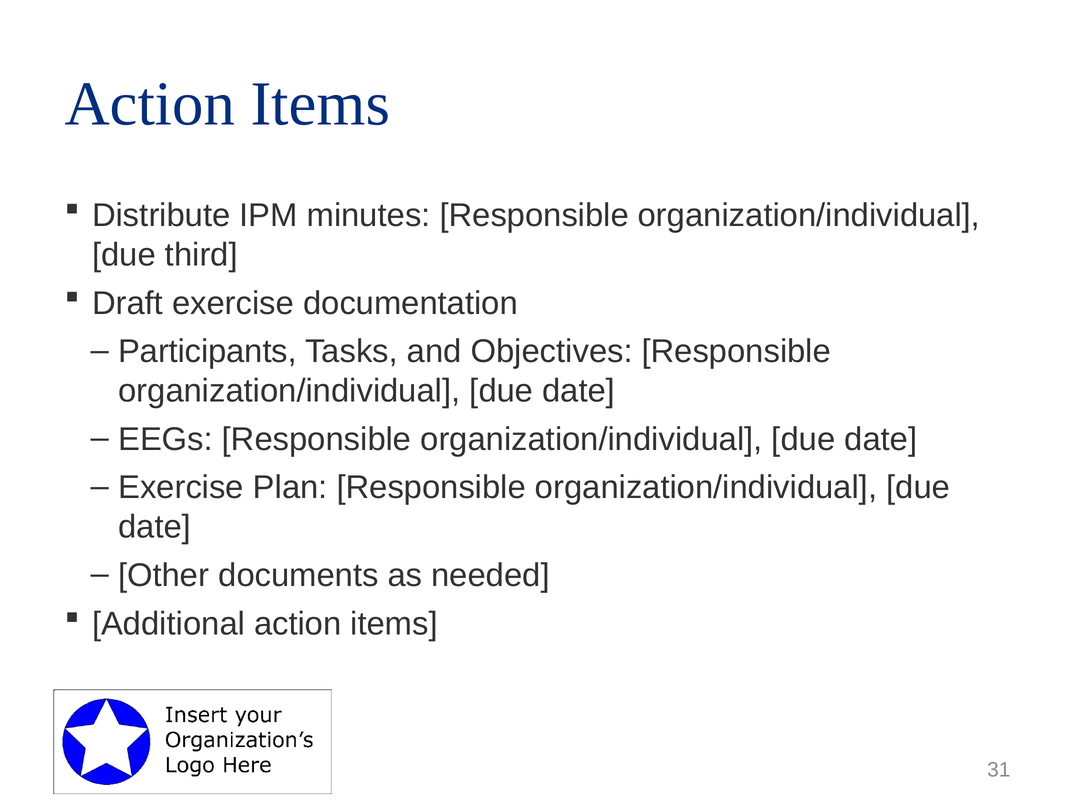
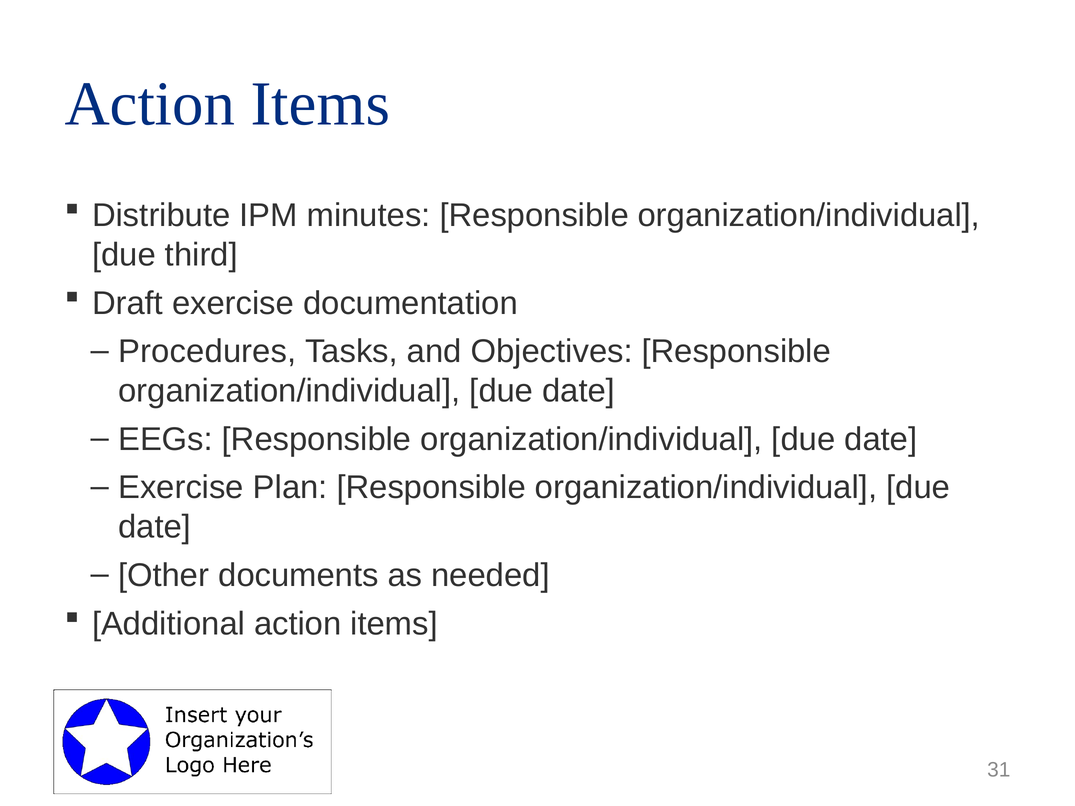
Participants: Participants -> Procedures
